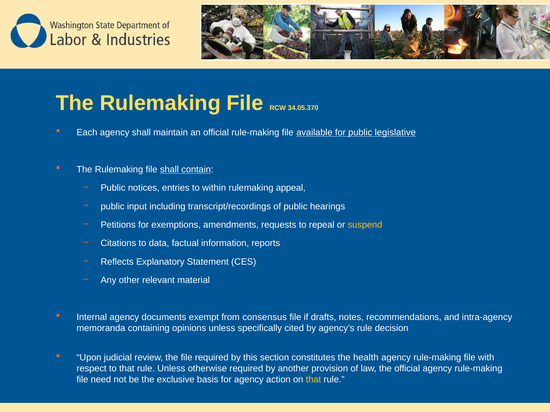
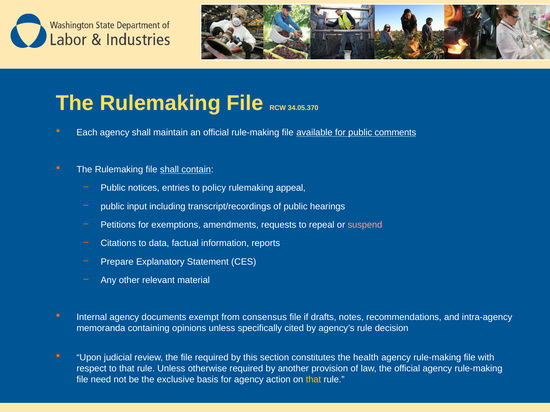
legislative: legislative -> comments
within: within -> policy
suspend colour: yellow -> pink
Reflects: Reflects -> Prepare
